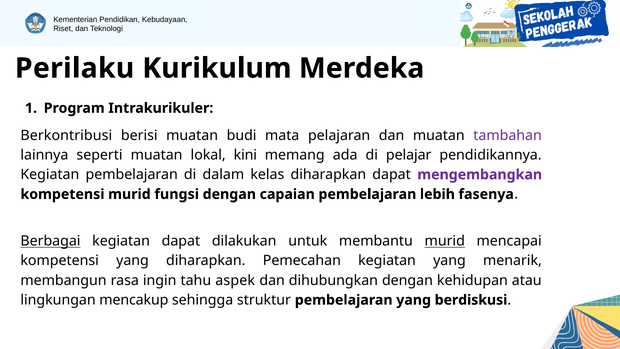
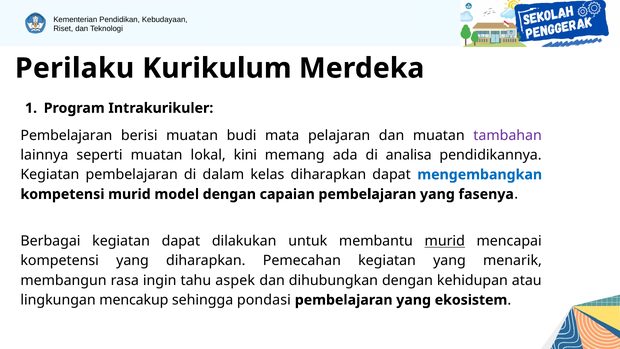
Berkontribusi at (66, 135): Berkontribusi -> Pembelajaran
pelajar: pelajar -> analisa
mengembangkan colour: purple -> blue
fungsi: fungsi -> model
capaian pembelajaran lebih: lebih -> yang
Berbagai underline: present -> none
struktur: struktur -> pondasi
berdiskusi: berdiskusi -> ekosistem
